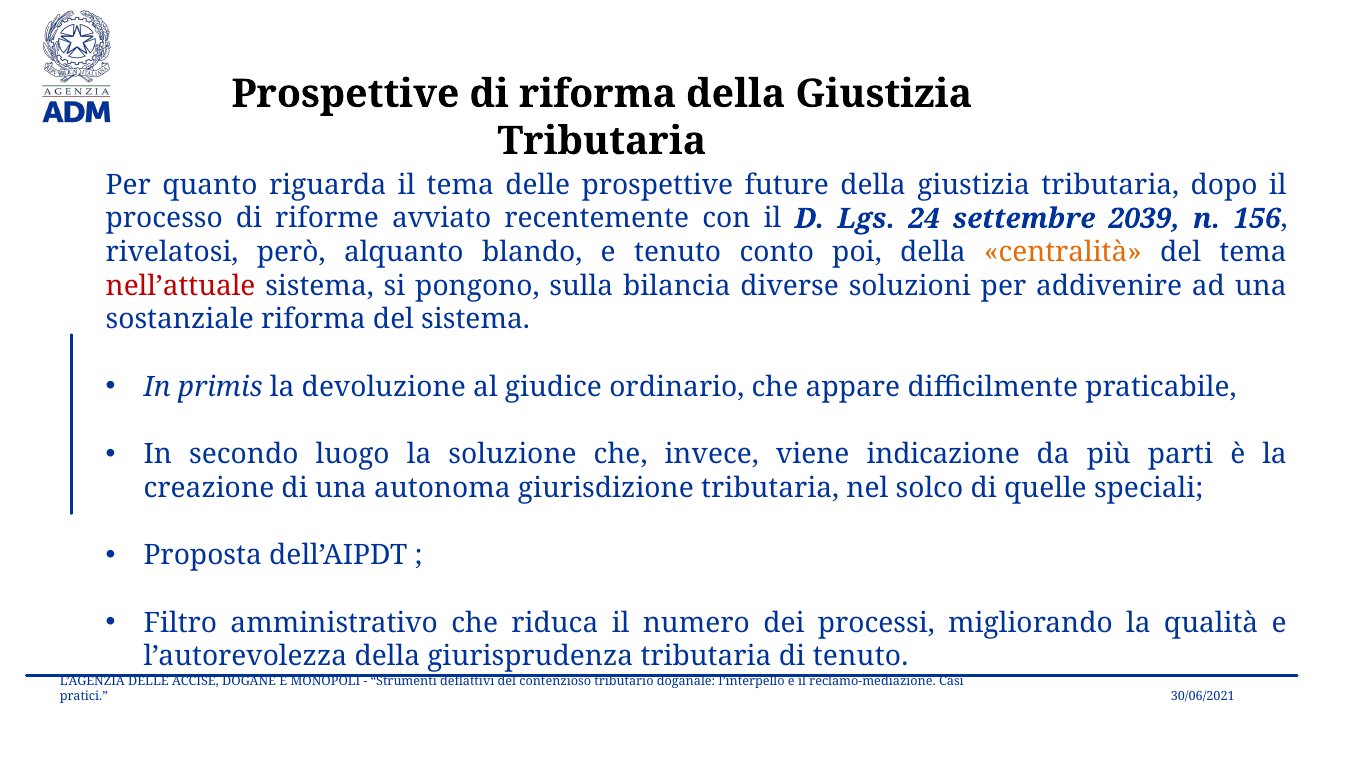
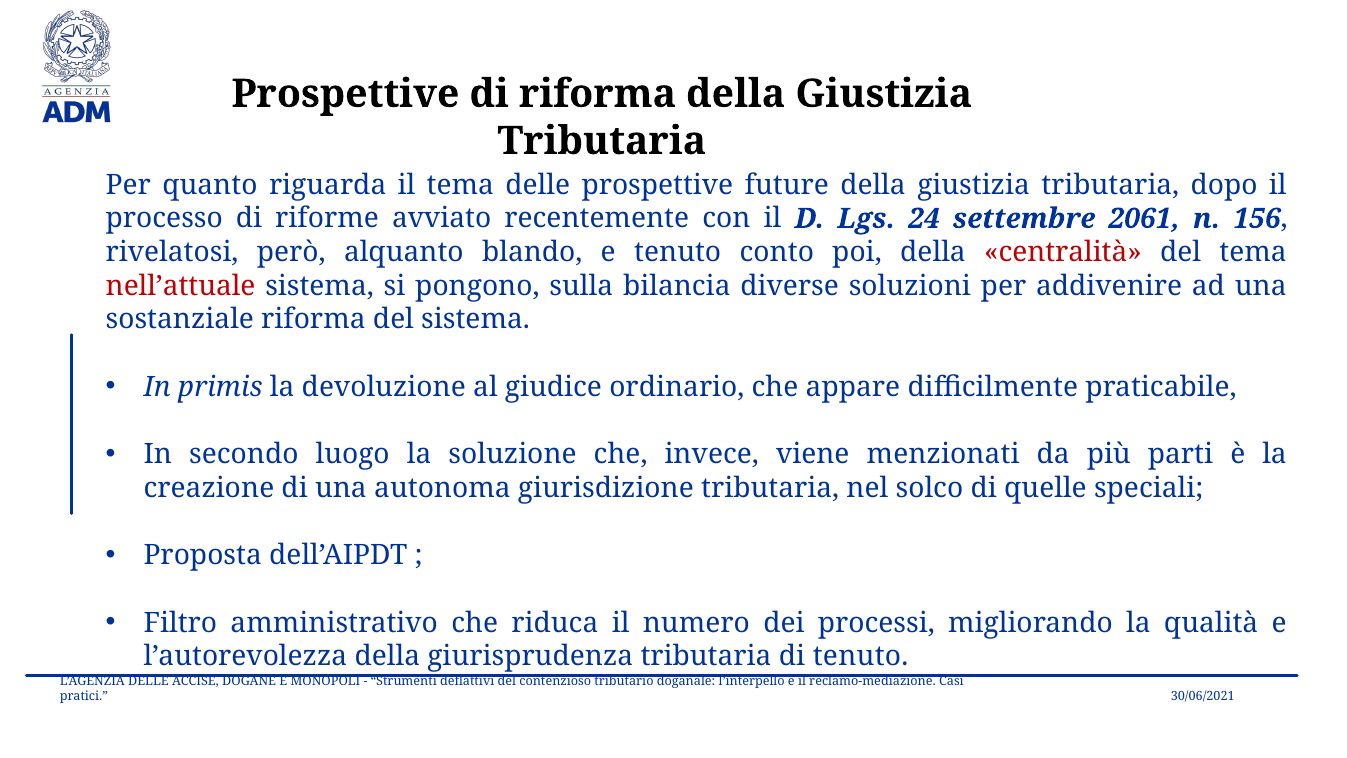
2039: 2039 -> 2061
centralità colour: orange -> red
indicazione: indicazione -> menzionati
